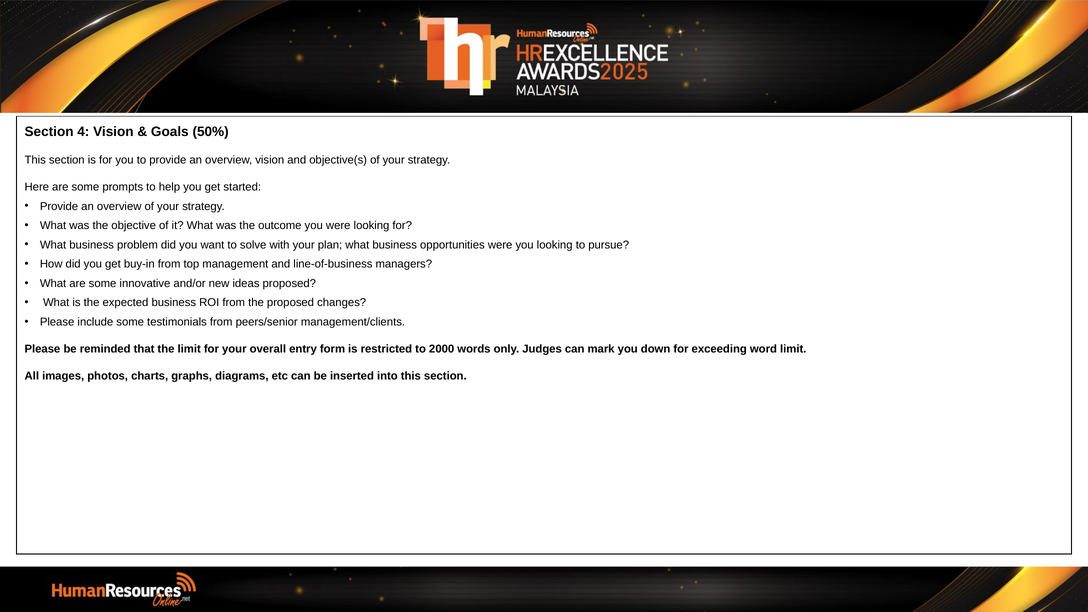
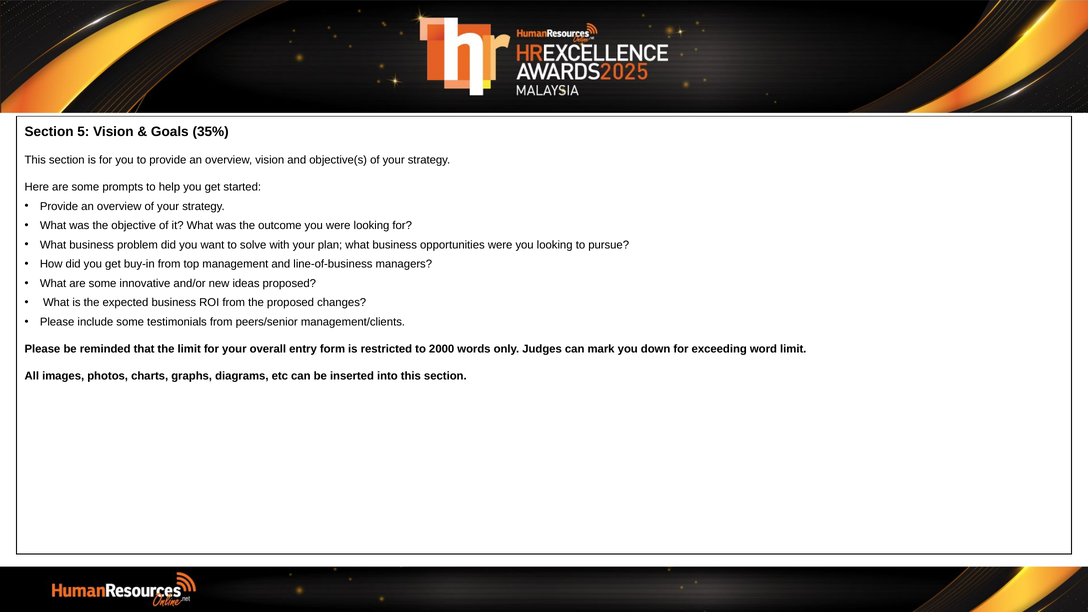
4: 4 -> 5
50%: 50% -> 35%
